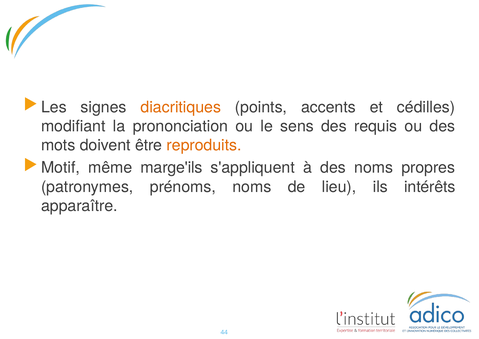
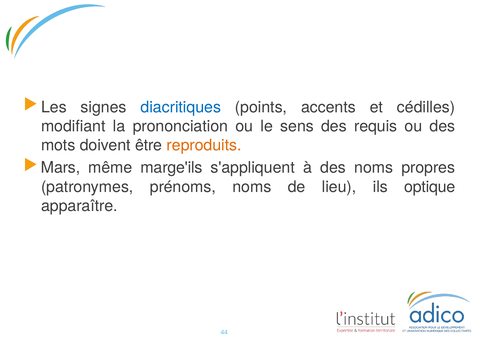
diacritiques colour: orange -> blue
Motif: Motif -> Mars
intérêts: intérêts -> optique
